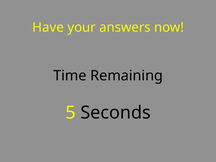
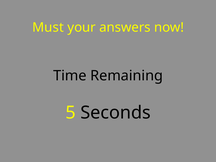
Have: Have -> Must
